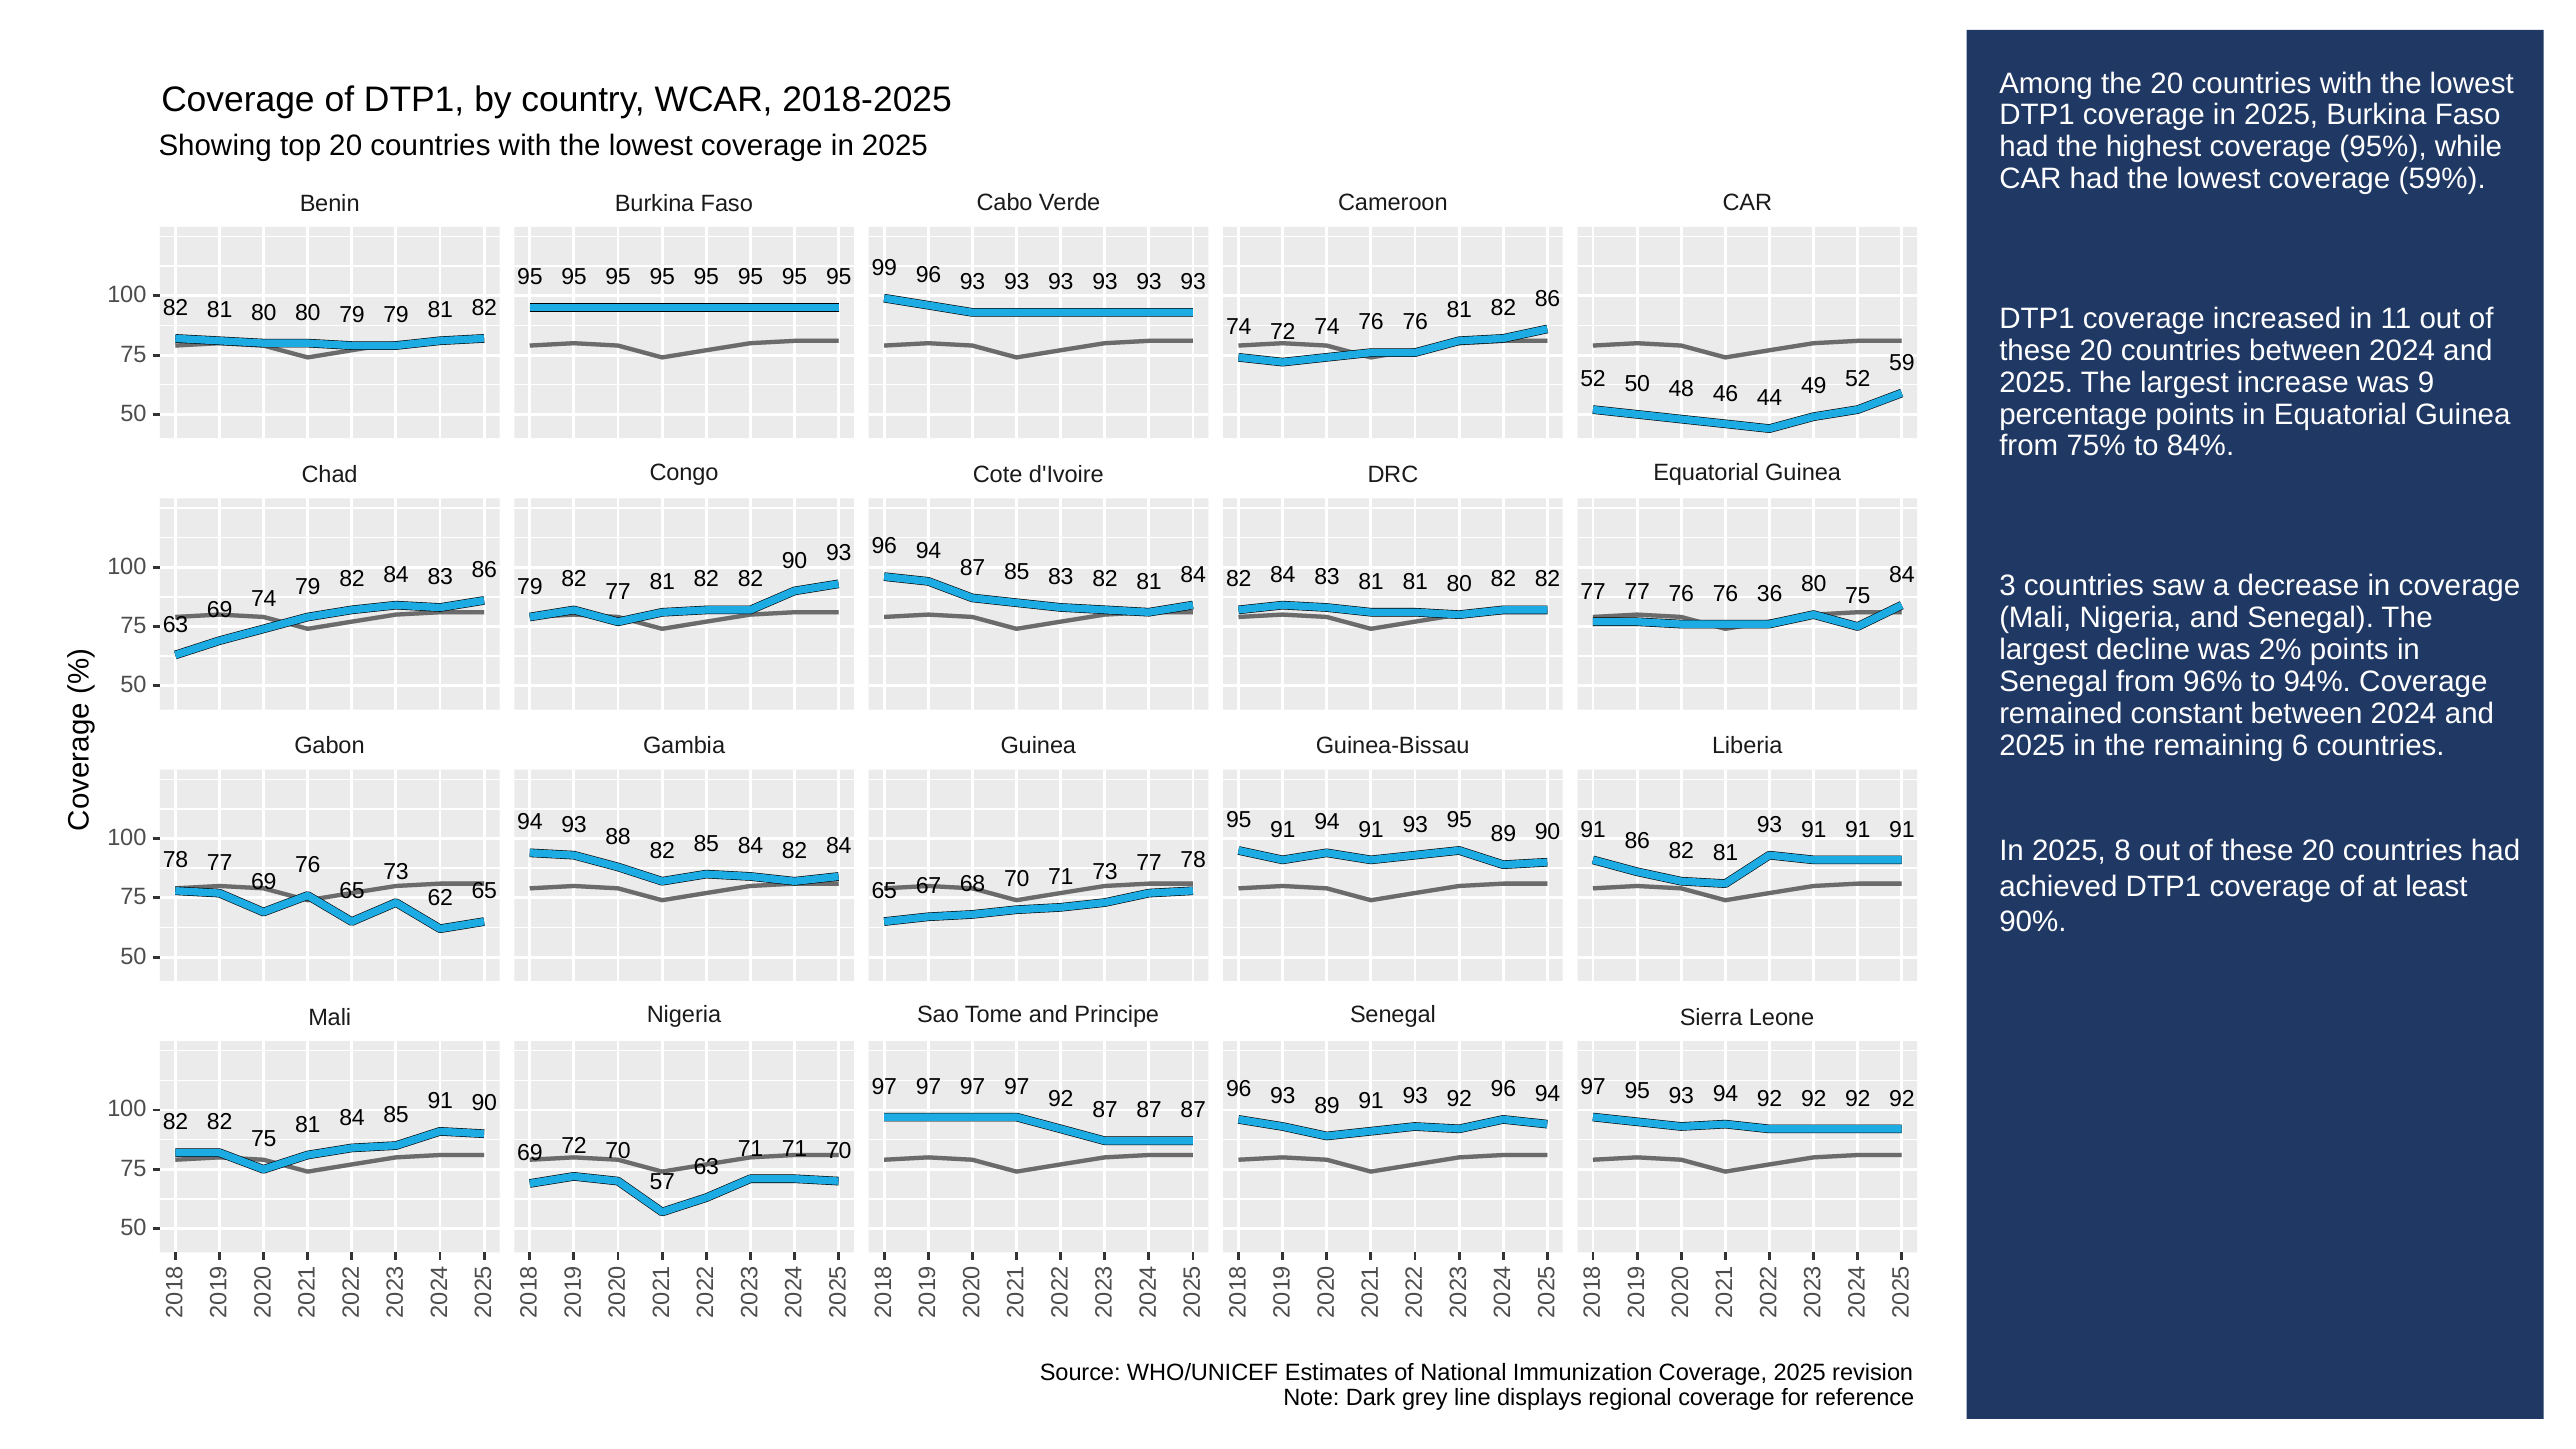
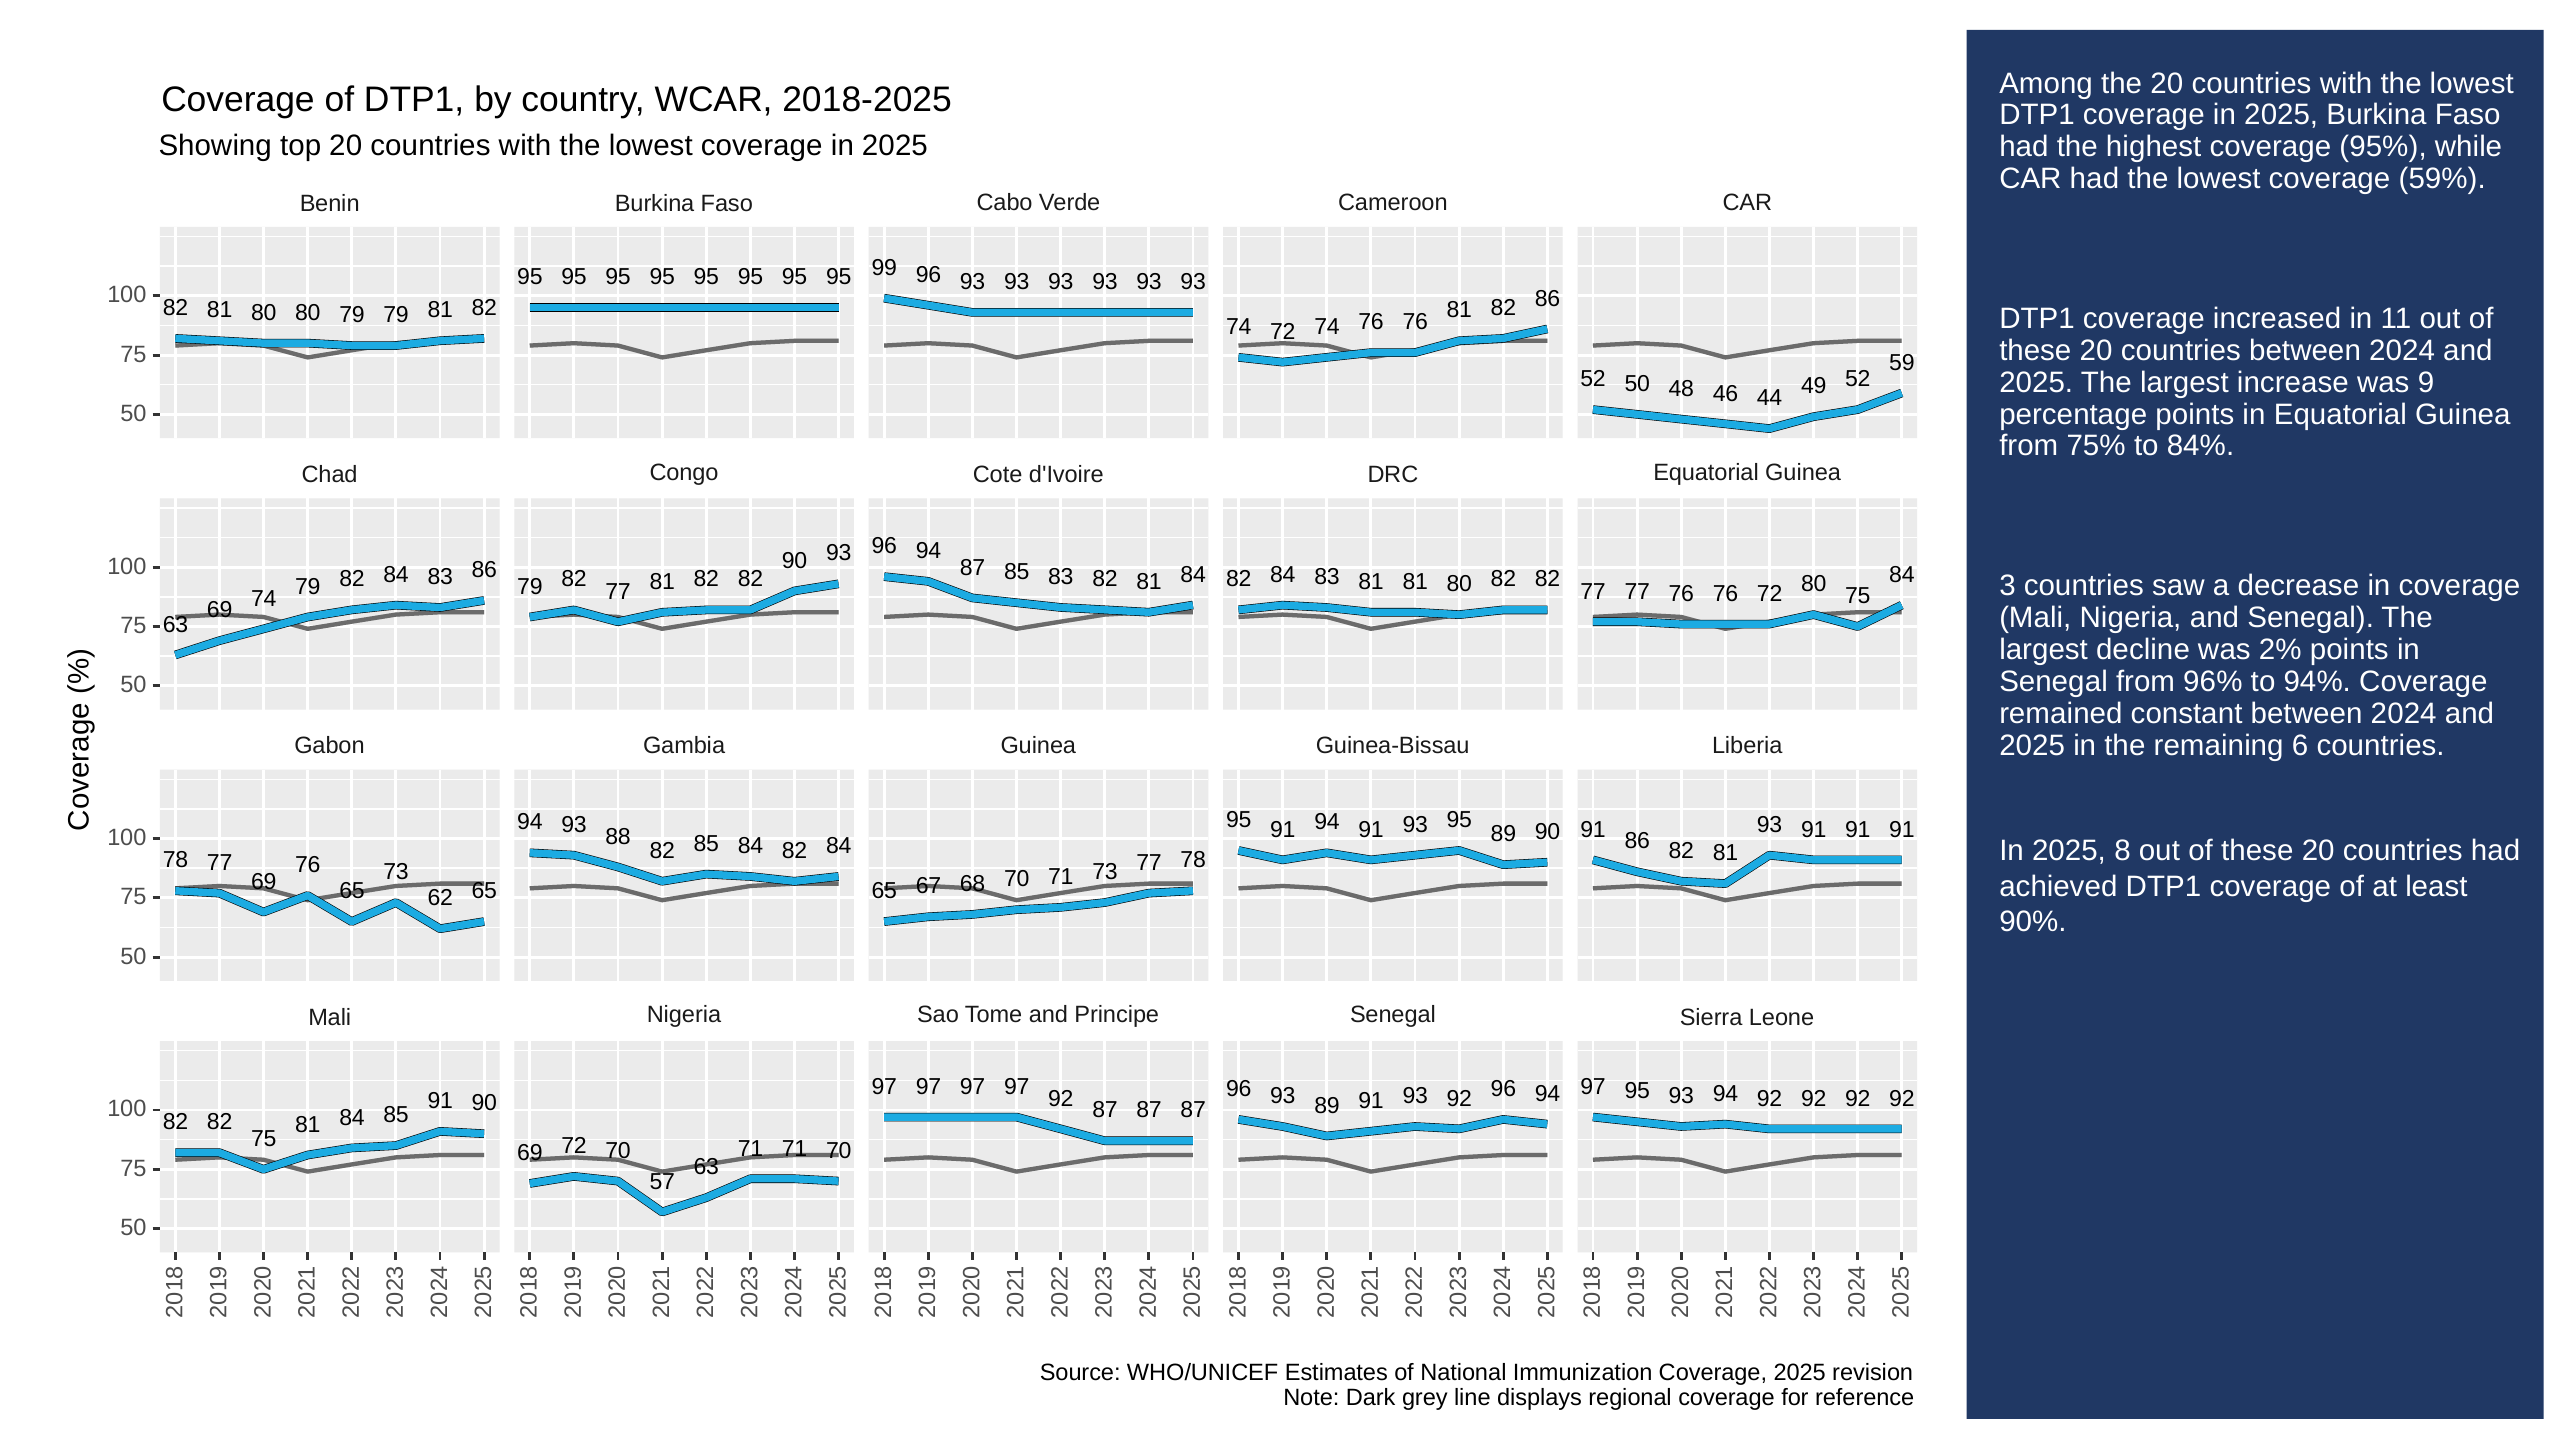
76 36: 36 -> 72
